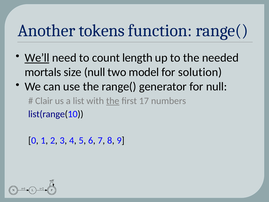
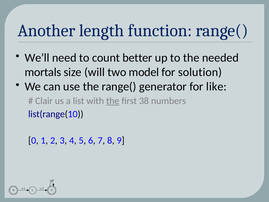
tokens: tokens -> length
We’ll underline: present -> none
length: length -> better
size null: null -> will
for null: null -> like
17: 17 -> 38
